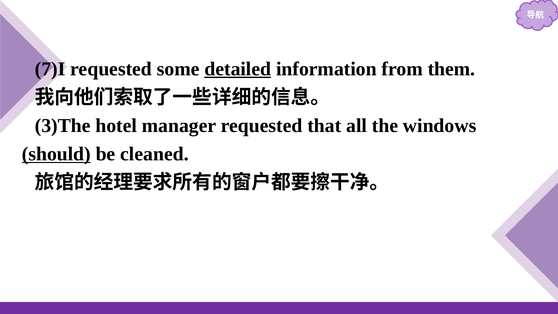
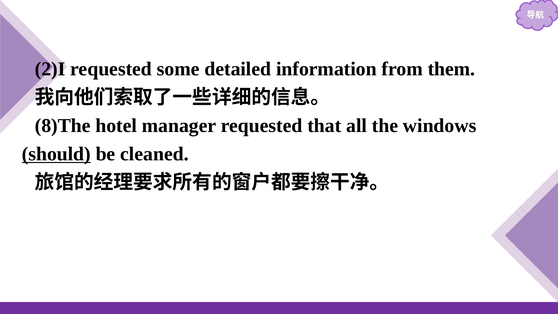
7)I: 7)I -> 2)I
detailed underline: present -> none
3)The: 3)The -> 8)The
